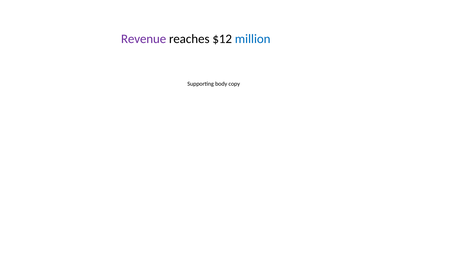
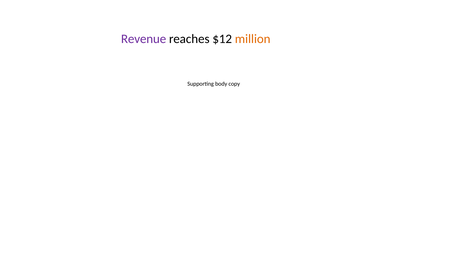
million colour: blue -> orange
